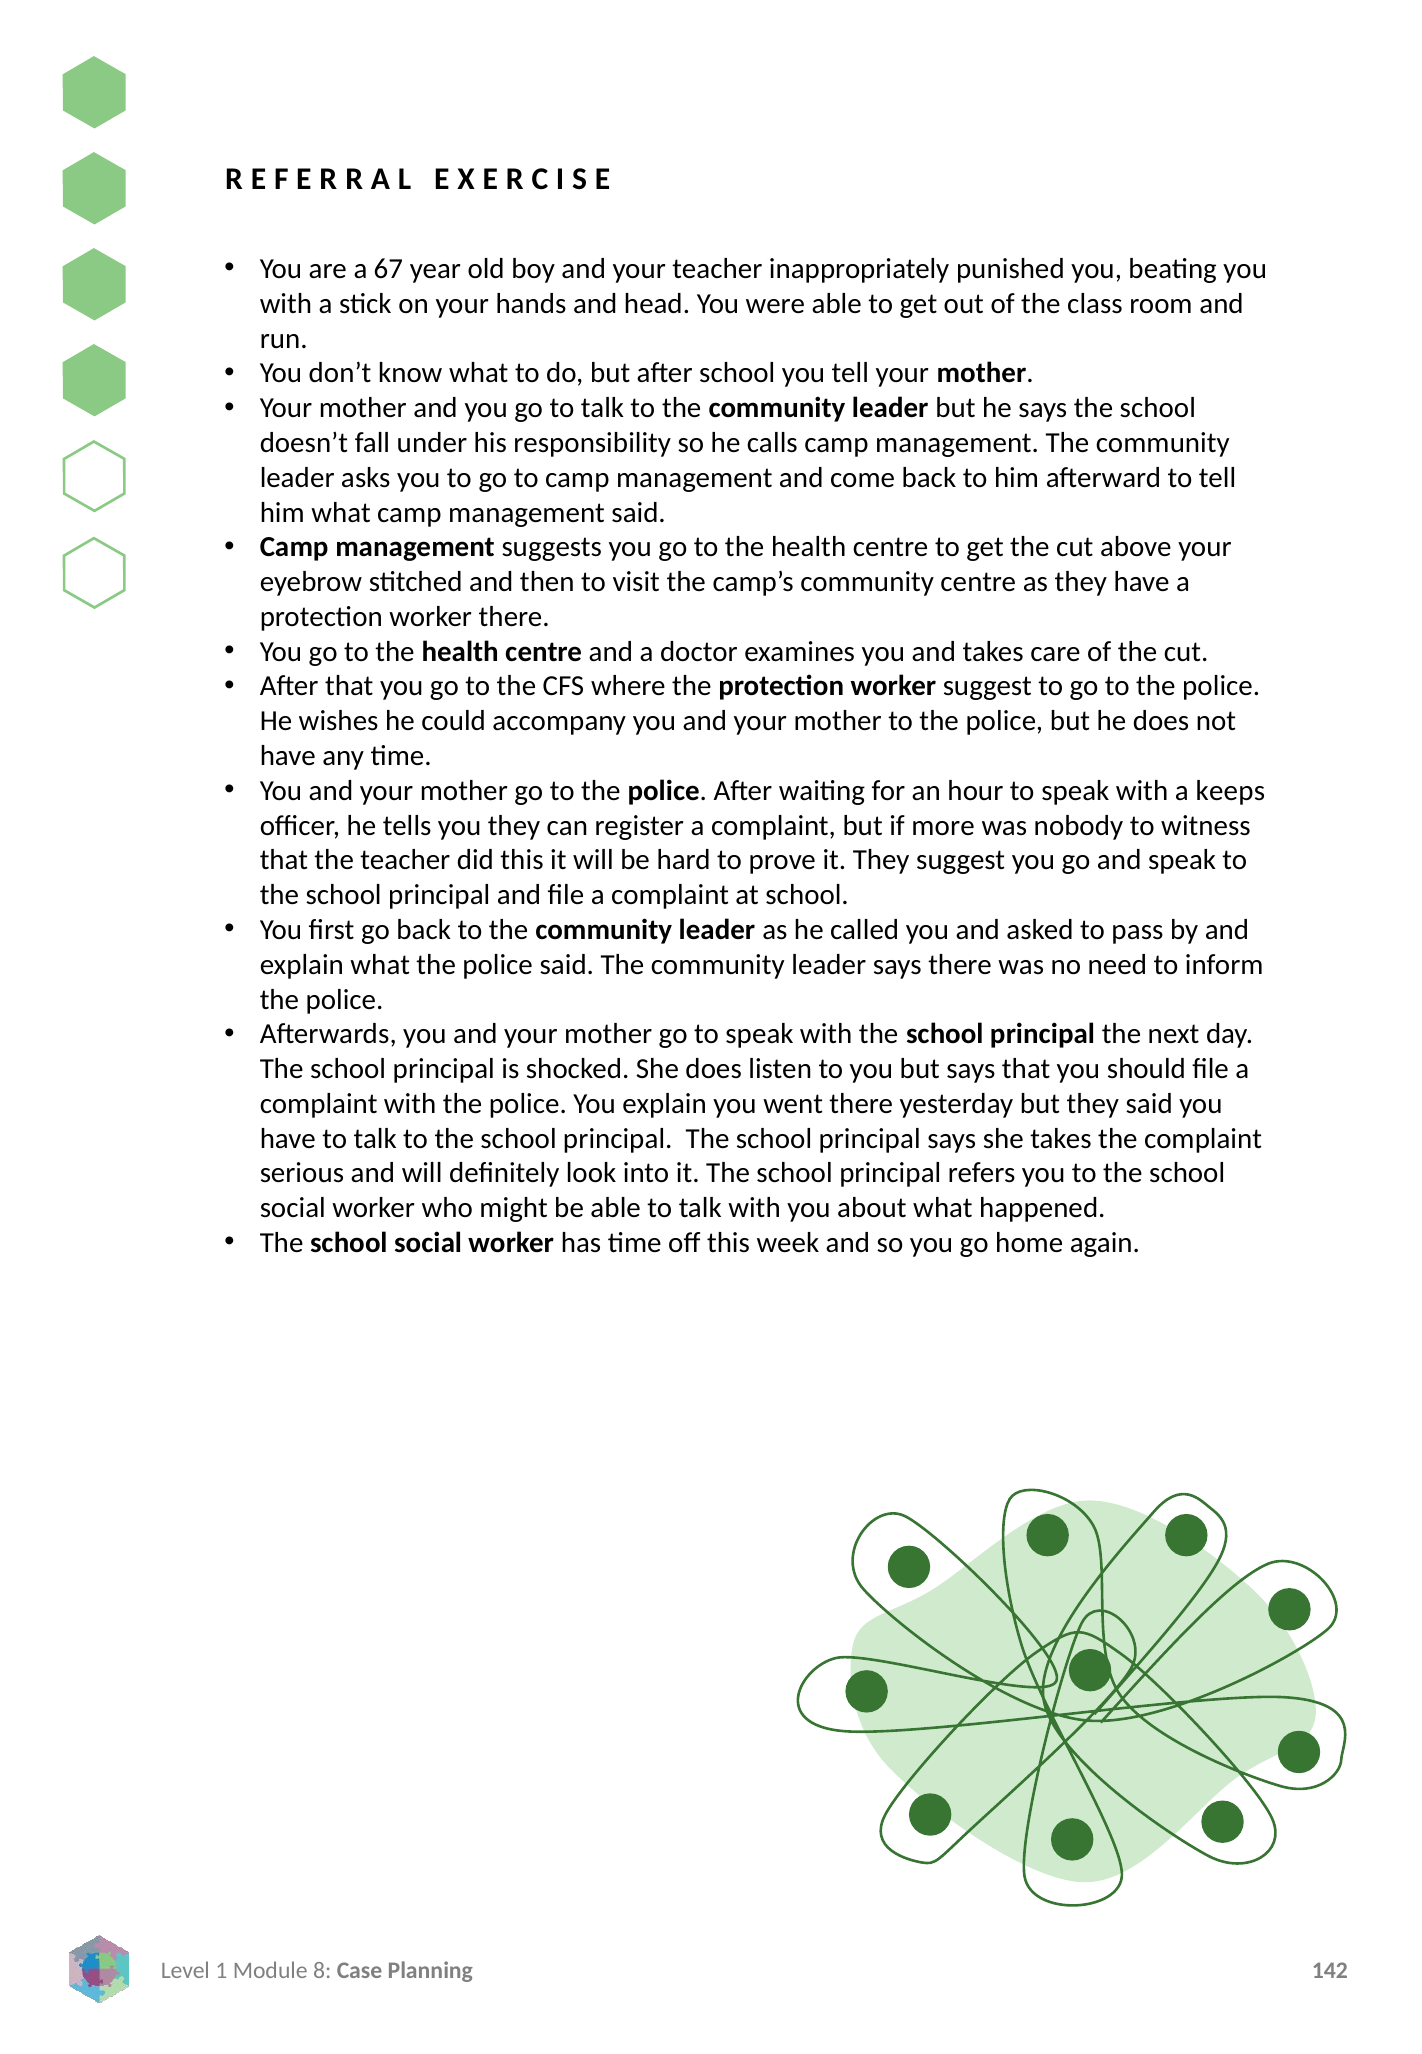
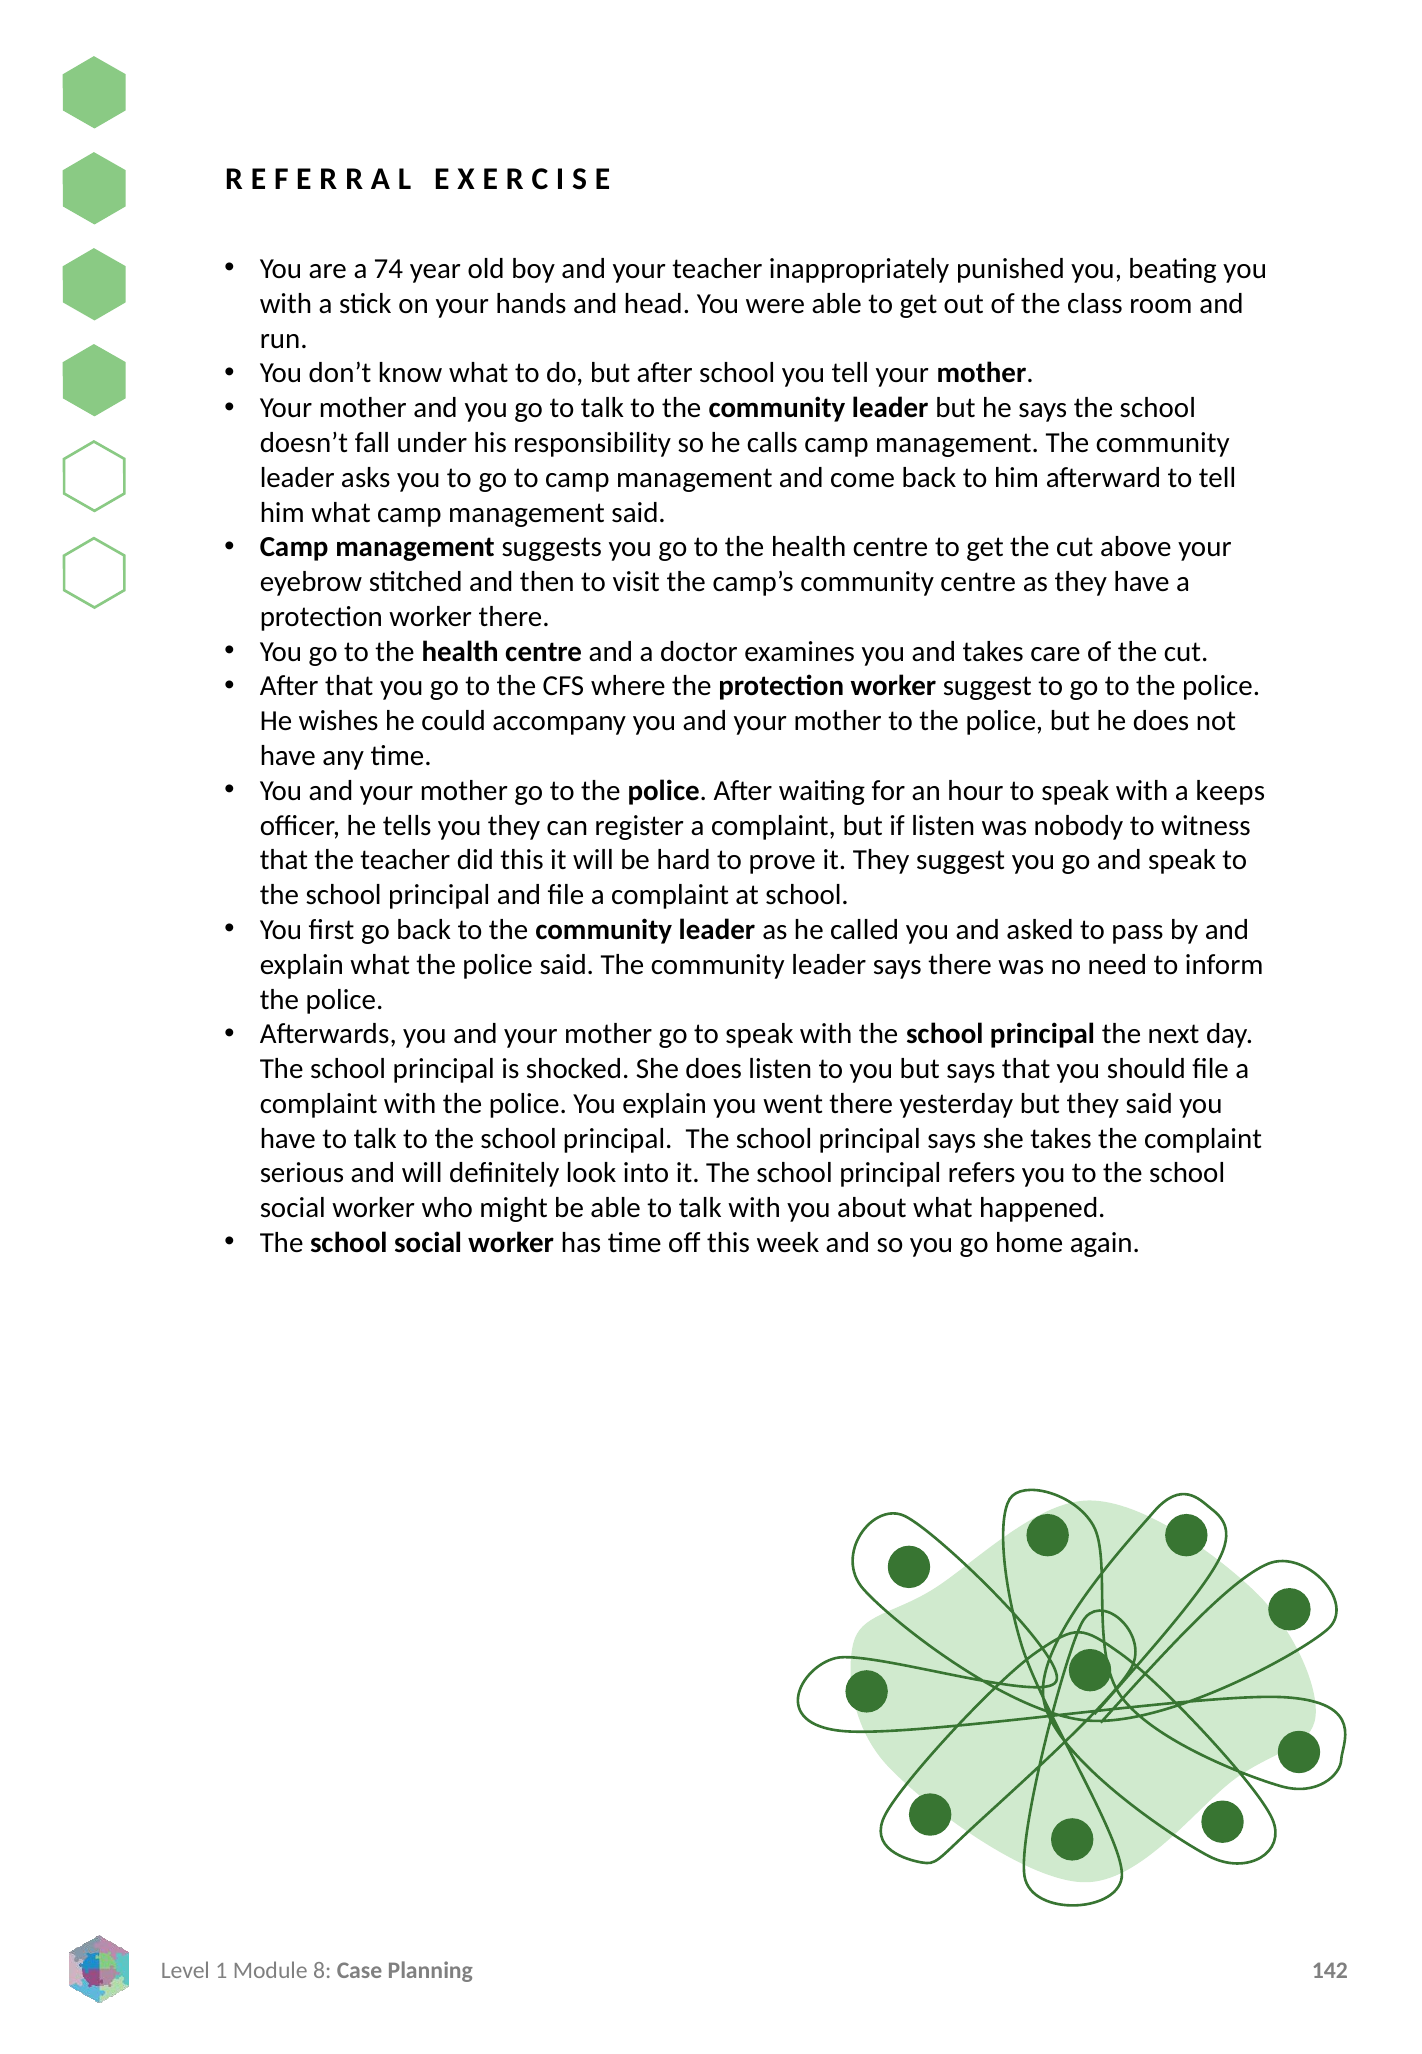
67: 67 -> 74
if more: more -> listen
